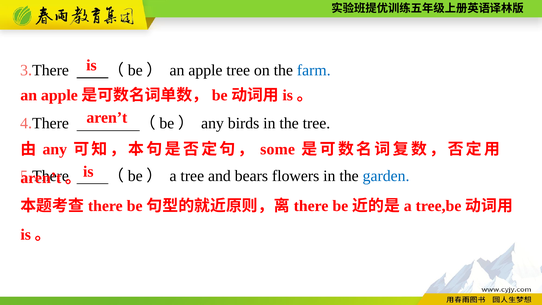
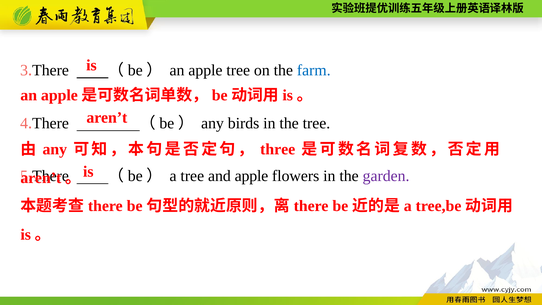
some: some -> three
and bears: bears -> apple
garden colour: blue -> purple
